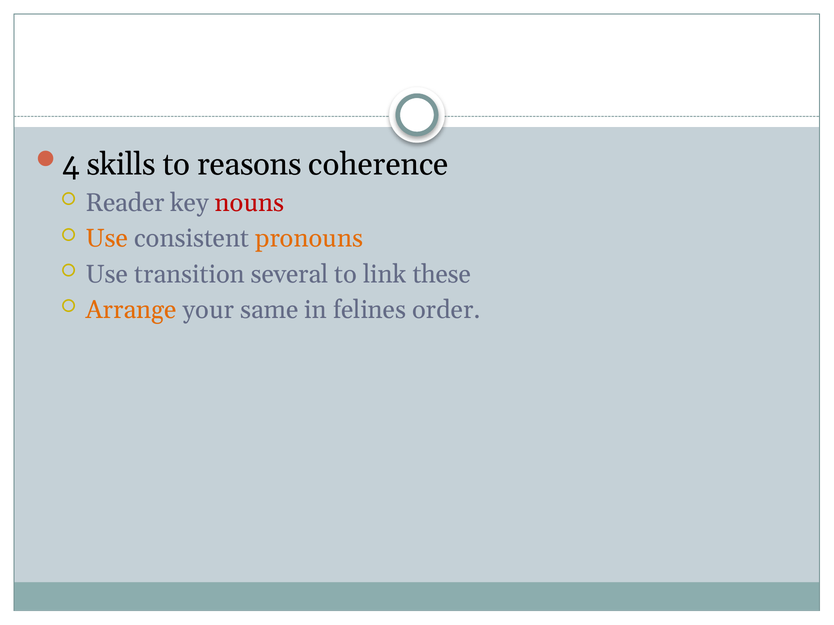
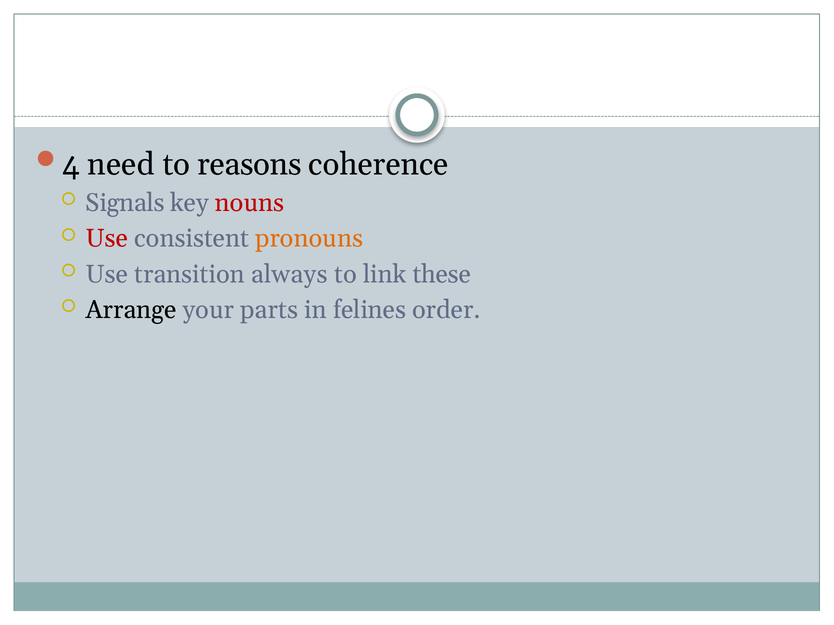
skills: skills -> need
Reader: Reader -> Signals
Use at (107, 239) colour: orange -> red
several: several -> always
Arrange colour: orange -> black
same: same -> parts
